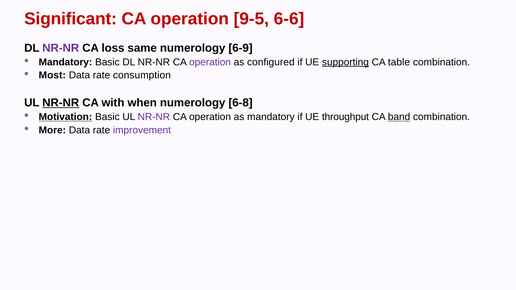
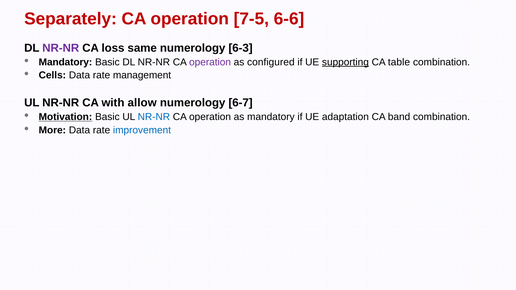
Significant: Significant -> Separately
9-5: 9-5 -> 7-5
6-9: 6-9 -> 6-3
Most: Most -> Cells
consumption: consumption -> management
NR-NR at (61, 103) underline: present -> none
when: when -> allow
6-8: 6-8 -> 6-7
NR-NR at (154, 117) colour: purple -> blue
throughput: throughput -> adaptation
band underline: present -> none
improvement colour: purple -> blue
